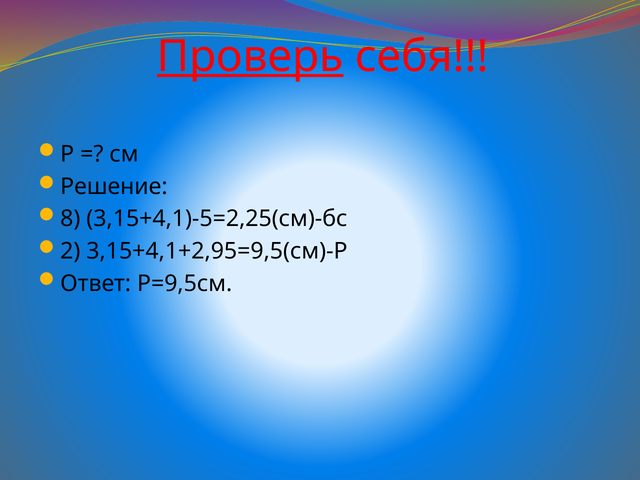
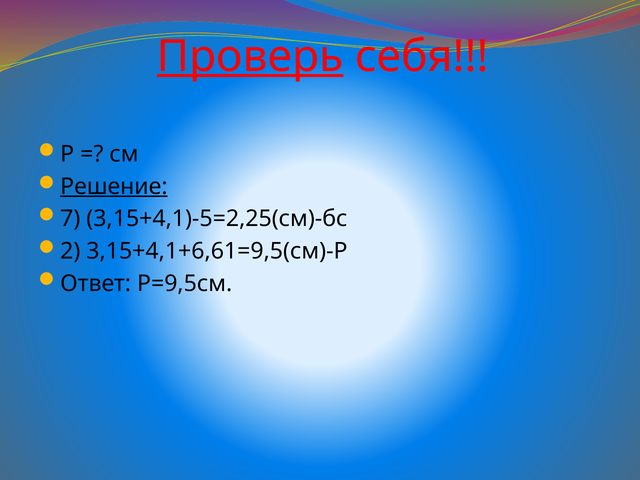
Решение underline: none -> present
8: 8 -> 7
3,15+4,1+2,95=9,5(см)-Р: 3,15+4,1+2,95=9,5(см)-Р -> 3,15+4,1+6,61=9,5(см)-Р
